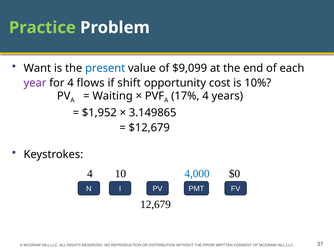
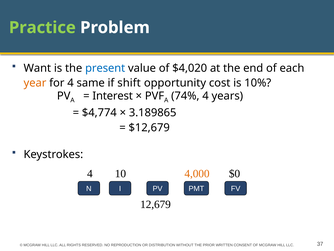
$9,099: $9,099 -> $4,020
year colour: purple -> orange
flows: flows -> same
Waiting: Waiting -> Interest
17%: 17% -> 74%
$1,952: $1,952 -> $4,774
3.149865: 3.149865 -> 3.189865
4,000 colour: blue -> orange
